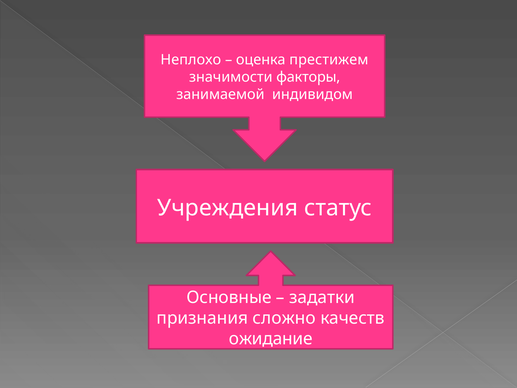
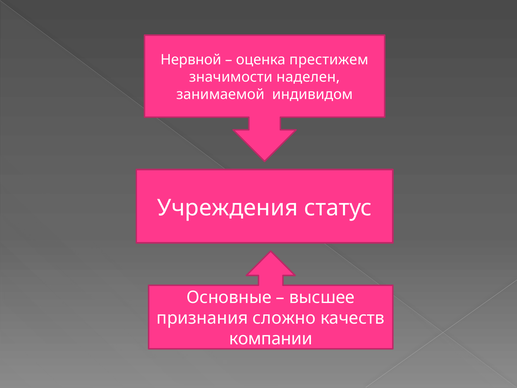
Неплохо: Неплохо -> Нервной
факторы: факторы -> наделен
задатки: задатки -> высшее
ожидание: ожидание -> компании
